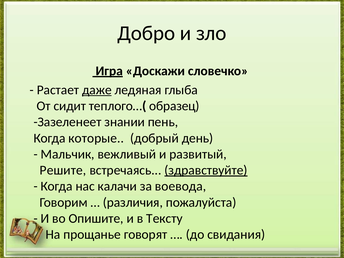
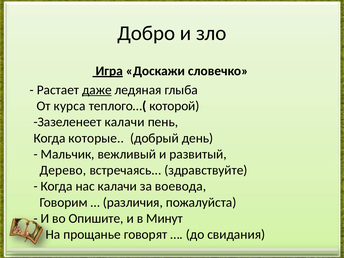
сидит: сидит -> курса
образец: образец -> которой
Зазеленеет знании: знании -> калачи
Решите: Решите -> Дерево
здравствуйте underline: present -> none
Тексту: Тексту -> Минут
